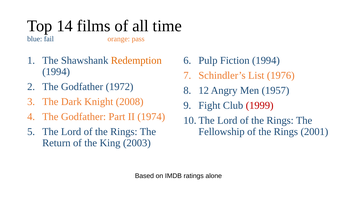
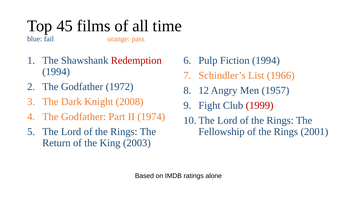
14: 14 -> 45
Redemption colour: orange -> red
1976: 1976 -> 1966
